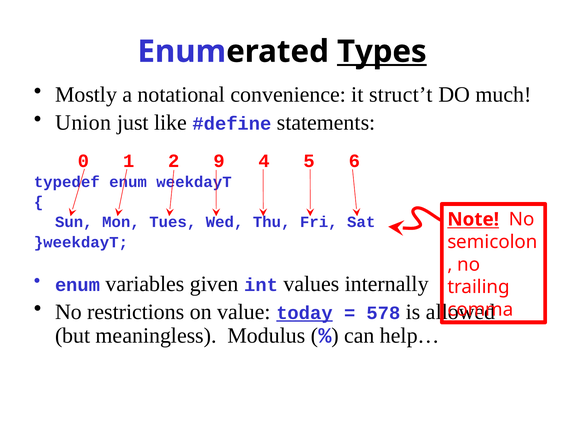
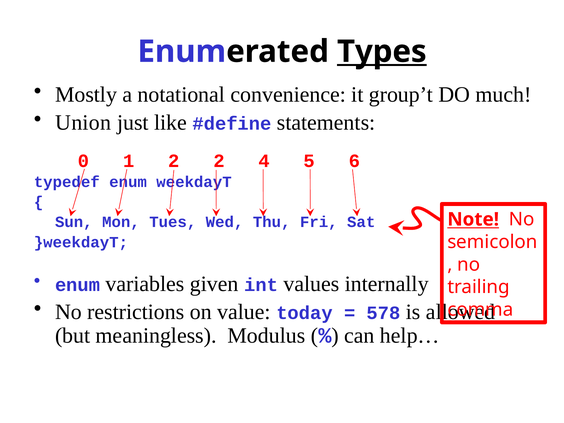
struct’t: struct’t -> group’t
2 9: 9 -> 2
today underline: present -> none
